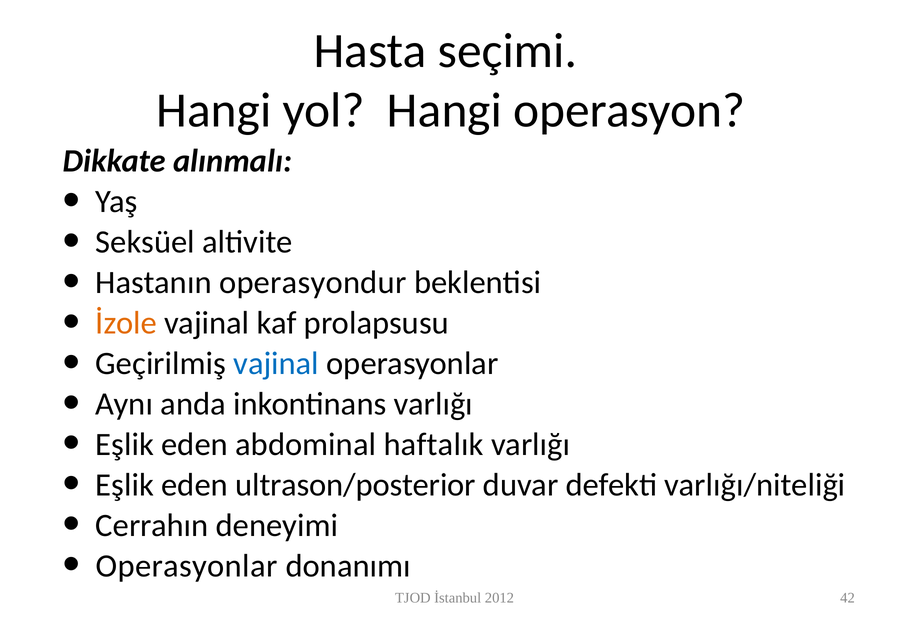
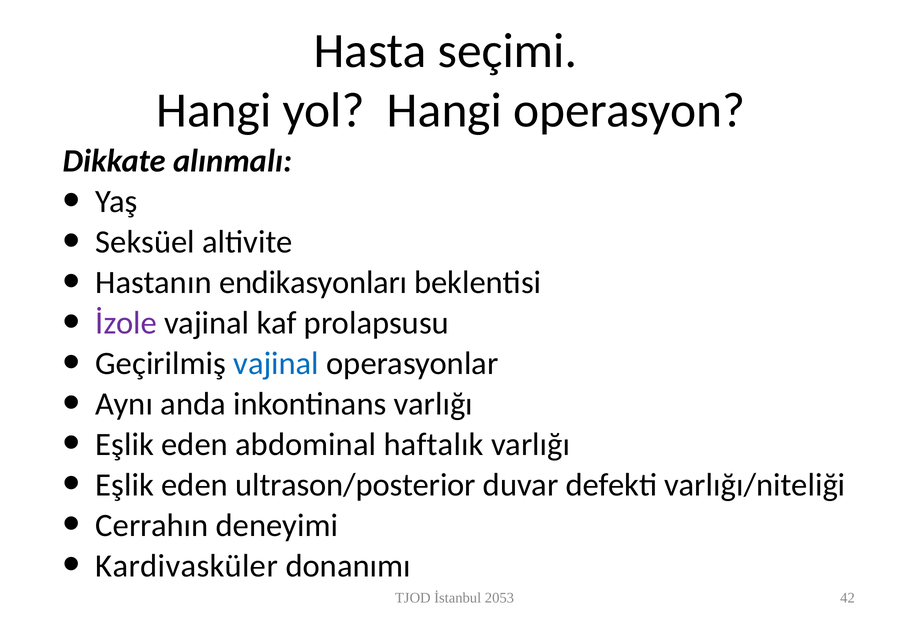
operasyondur: operasyondur -> endikasyonları
İzole colour: orange -> purple
Operasyonlar at (187, 566): Operasyonlar -> Kardivasküler
2012: 2012 -> 2053
